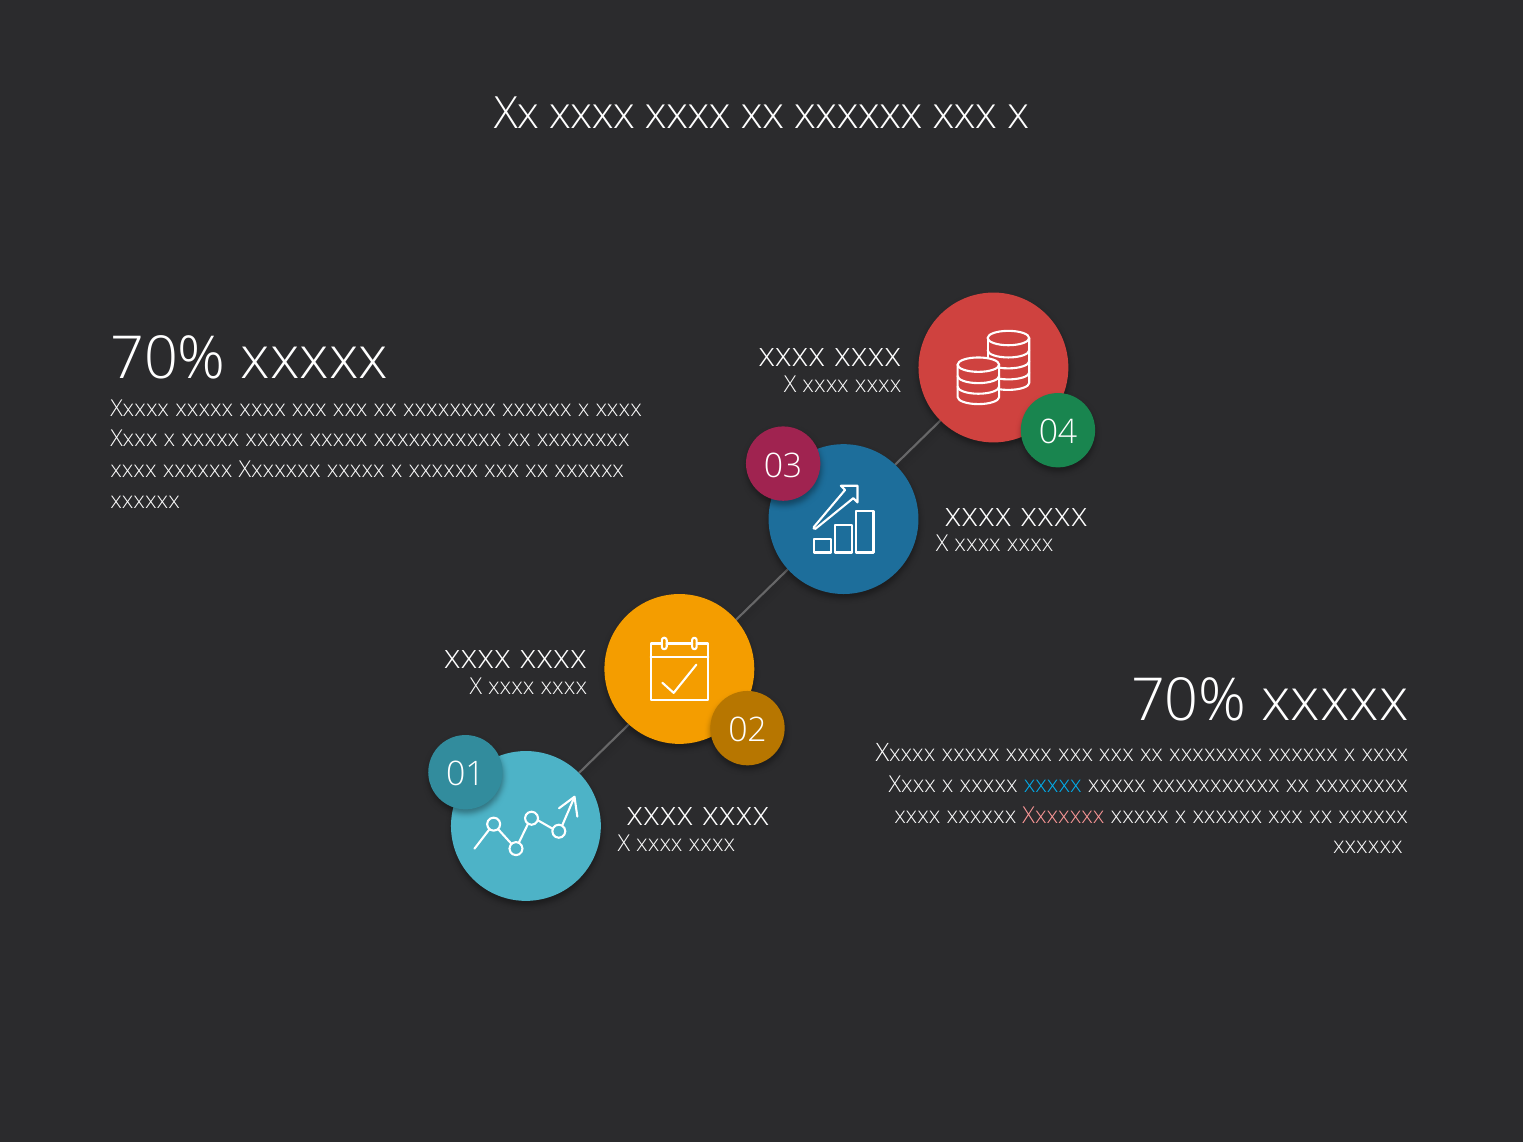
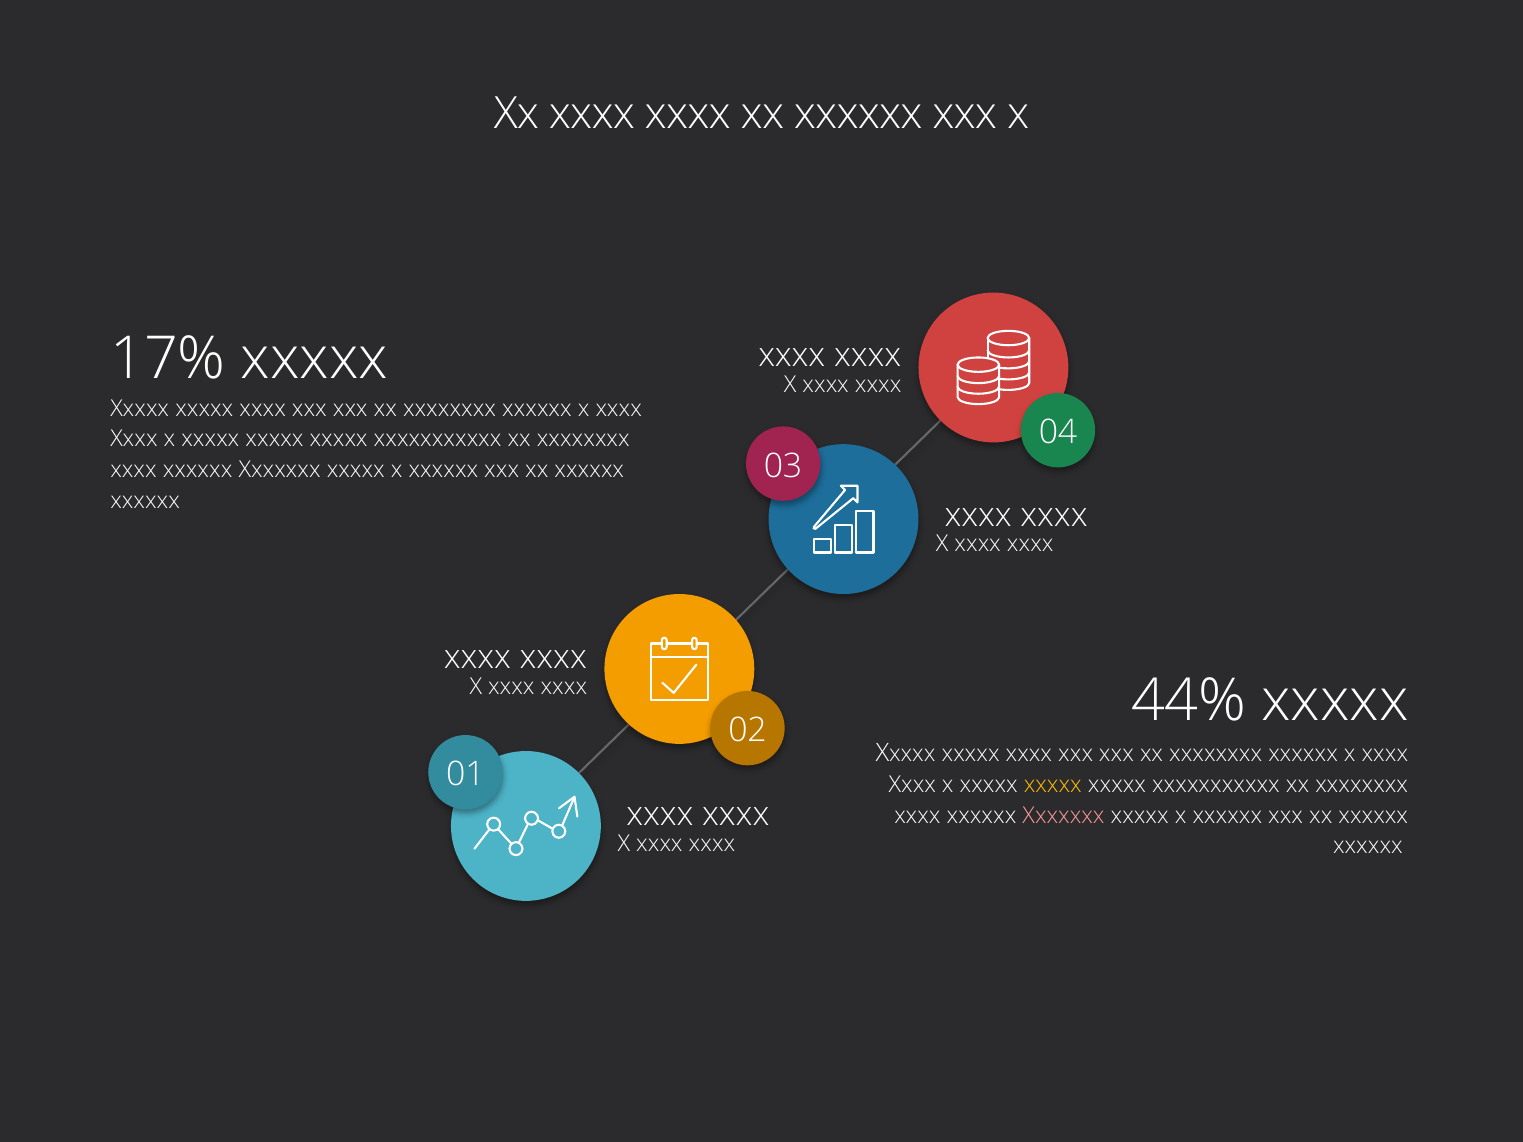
70% at (168, 359): 70% -> 17%
70% at (1189, 701): 70% -> 44%
xxxxx at (1053, 785) colour: light blue -> yellow
